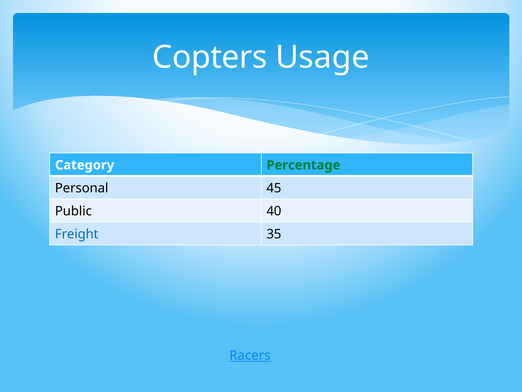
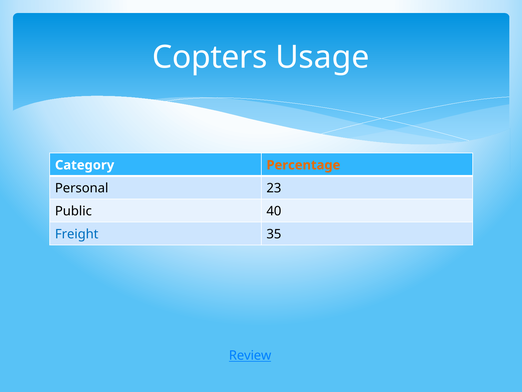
Percentage colour: green -> orange
45: 45 -> 23
Racers: Racers -> Review
